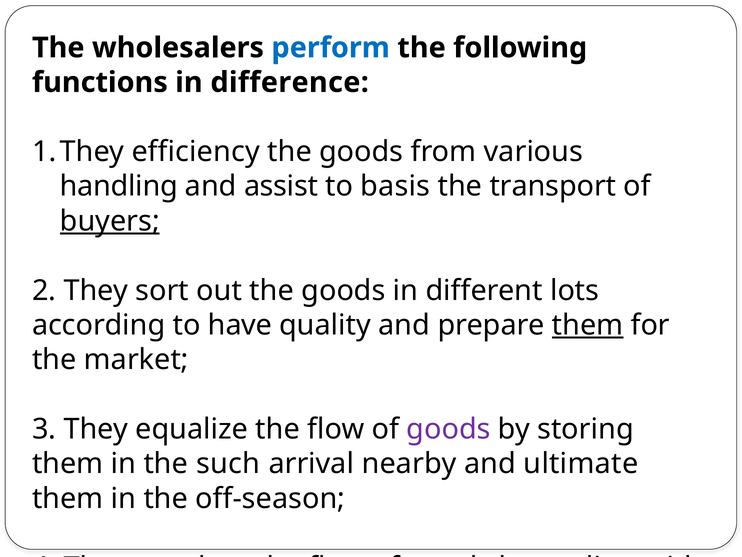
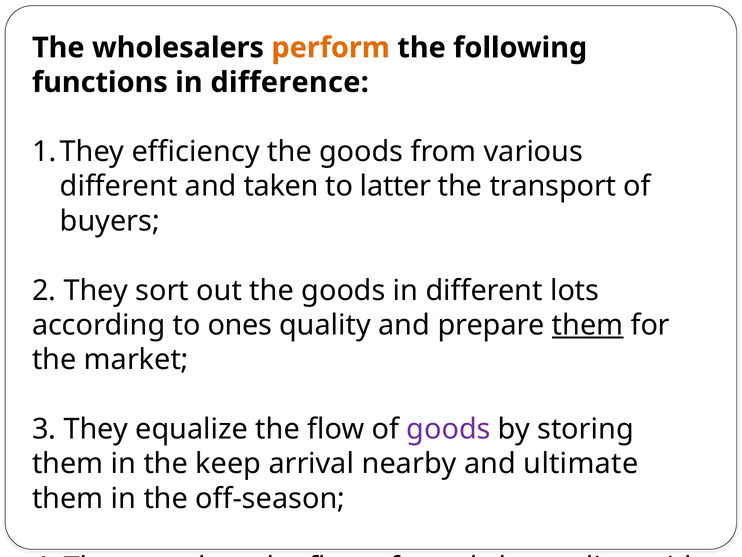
perform colour: blue -> orange
handling at (119, 186): handling -> different
assist: assist -> taken
basis: basis -> latter
buyers at (110, 221) underline: present -> none
have: have -> ones
such: such -> keep
